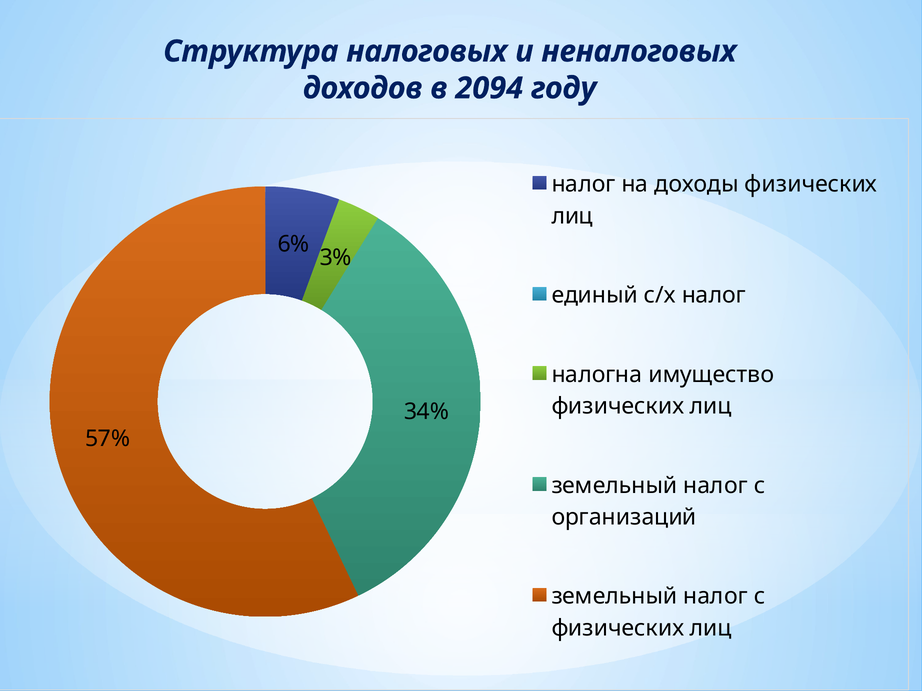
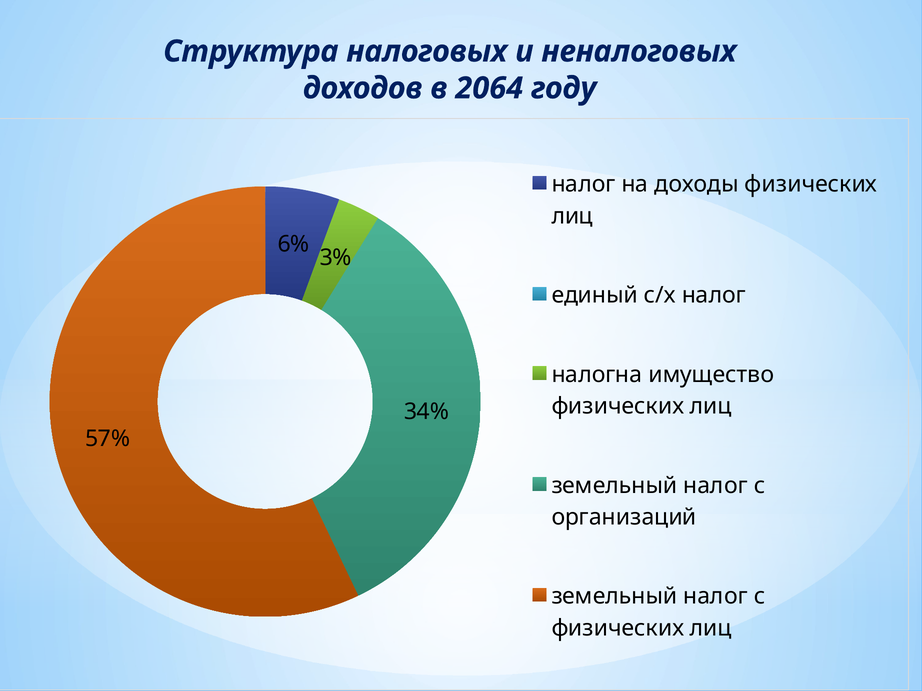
2094: 2094 -> 2064
